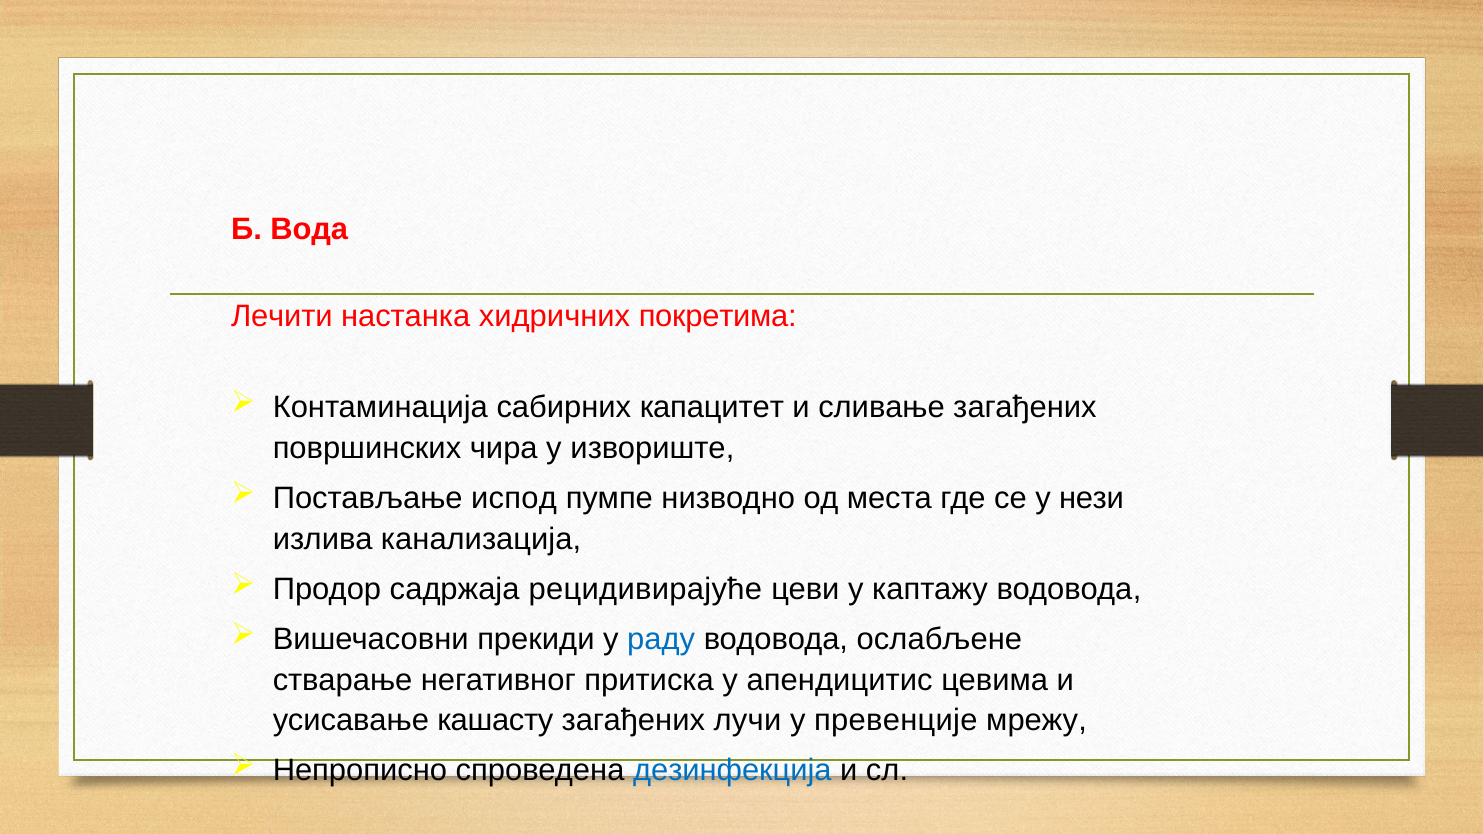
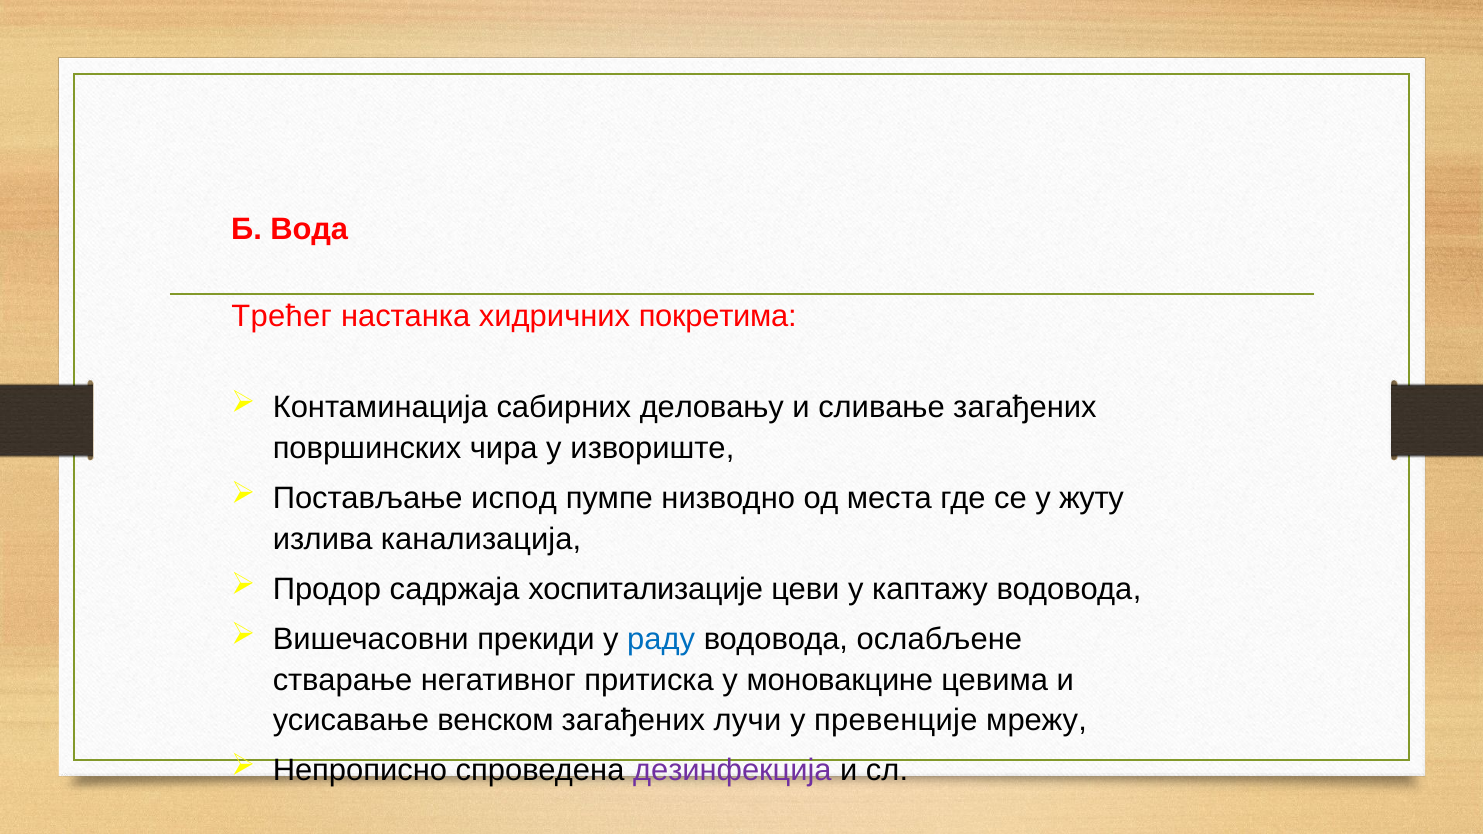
Лечити: Лечити -> Трећег
капацитет: капацитет -> деловању
нези: нези -> жуту
рецидивирајуће: рецидивирајуће -> хоспитализације
апендицитис: апендицитис -> моновакцине
кашасту: кашасту -> венском
дезинфекција colour: blue -> purple
